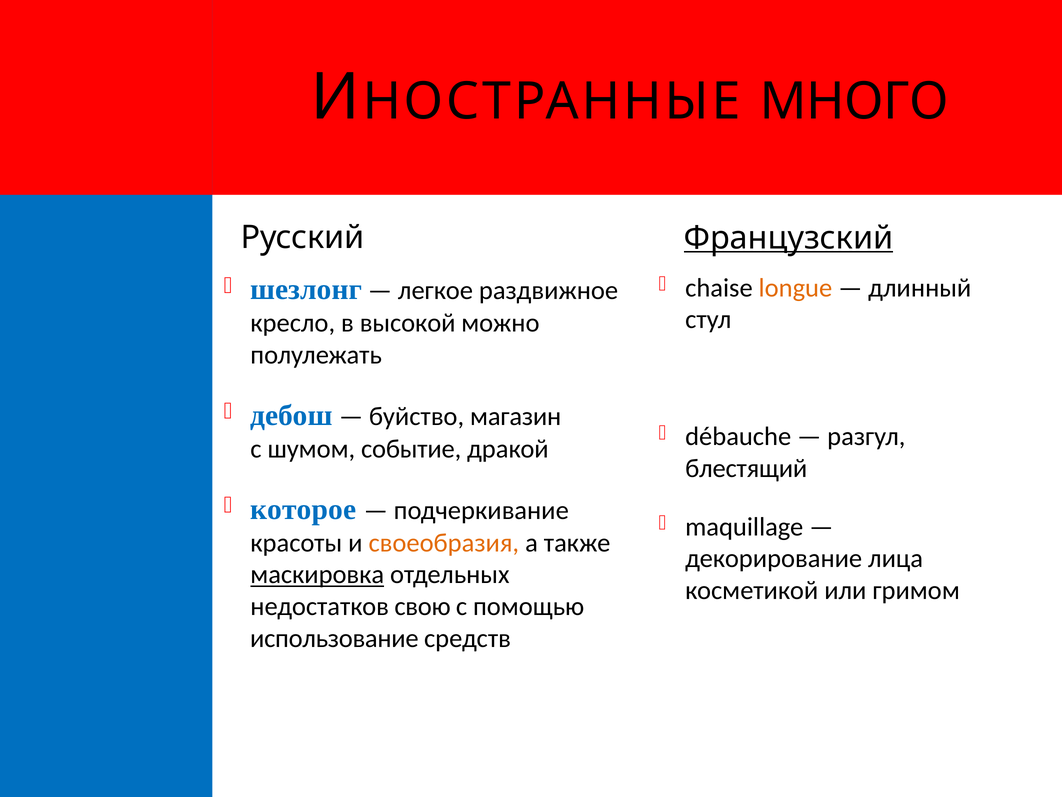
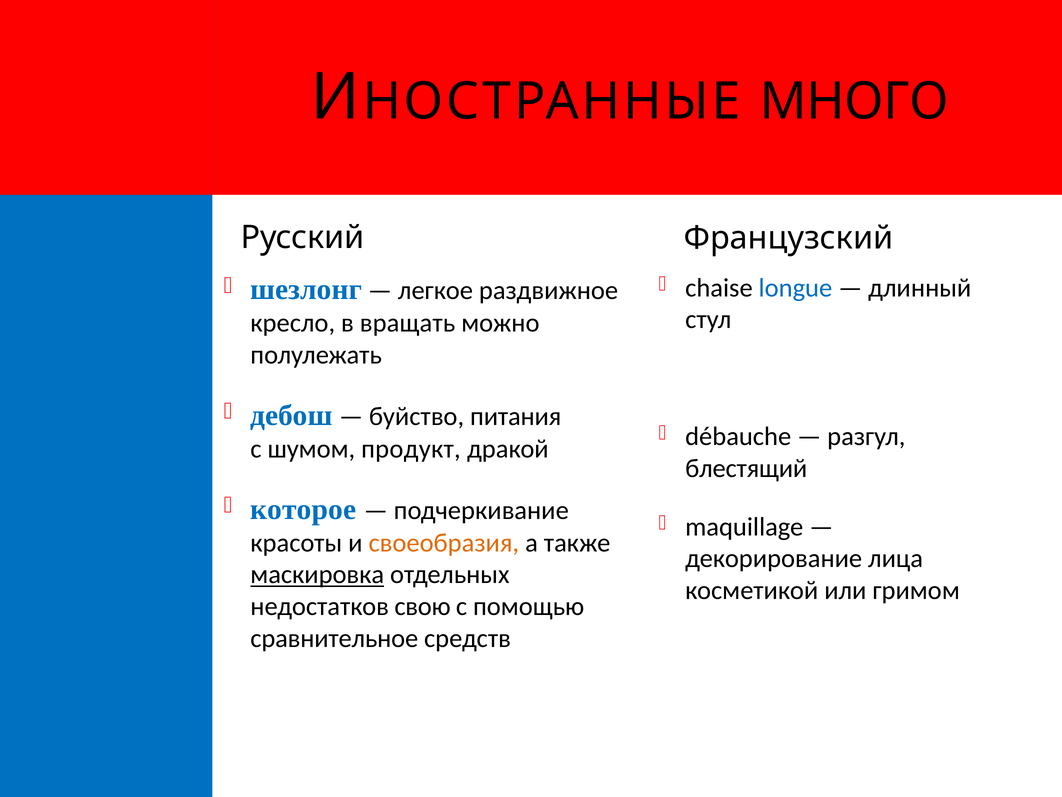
Французский underline: present -> none
longue colour: orange -> blue
высокой: высокой -> вращать
магазин: магазин -> питания
событие: событие -> продукт
использование: использование -> сравнительное
